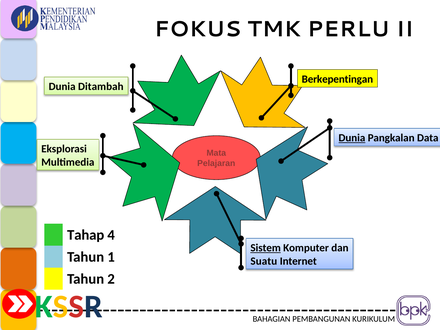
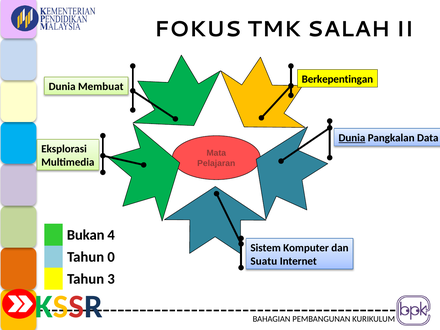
PERLU: PERLU -> SALAH
Ditambah: Ditambah -> Membuat
Tahap: Tahap -> Bukan
Sistem underline: present -> none
1: 1 -> 0
2: 2 -> 3
